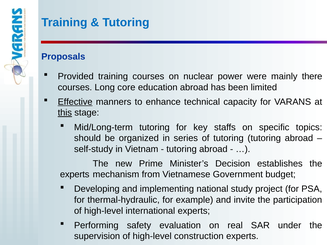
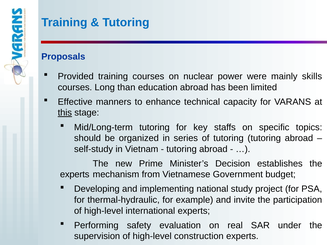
there: there -> skills
core: core -> than
Effective underline: present -> none
